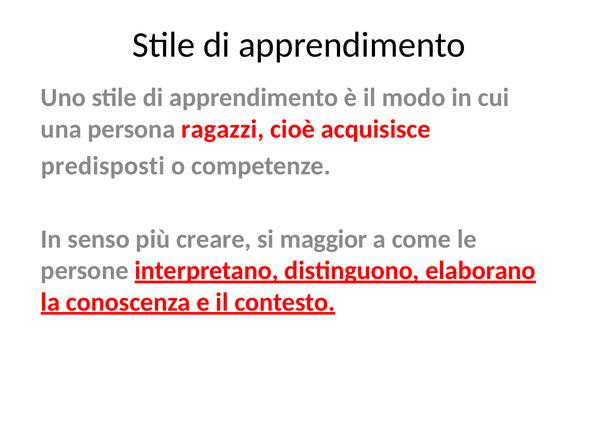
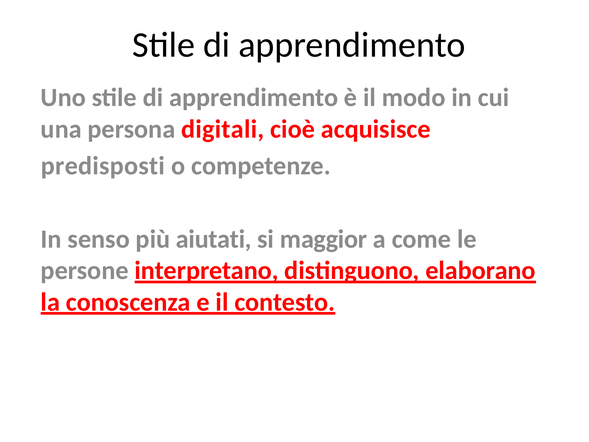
ragazzi: ragazzi -> digitali
creare: creare -> aiutati
